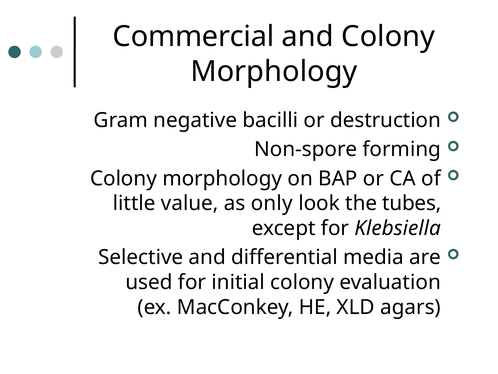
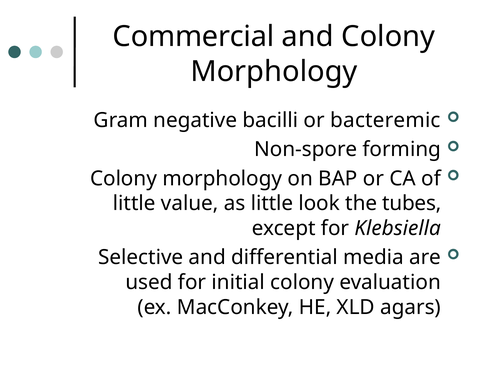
destruction: destruction -> bacteremic
as only: only -> little
